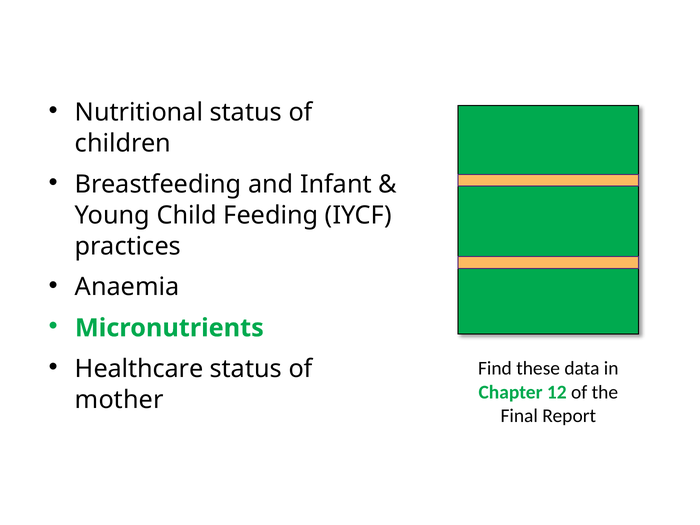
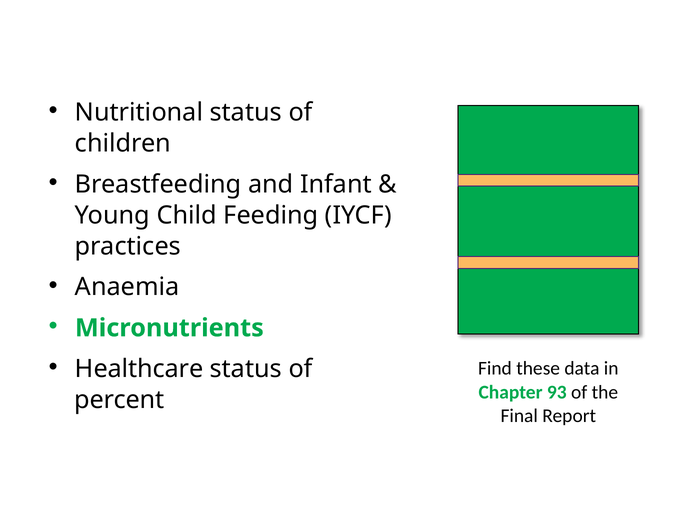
12: 12 -> 93
mother: mother -> percent
